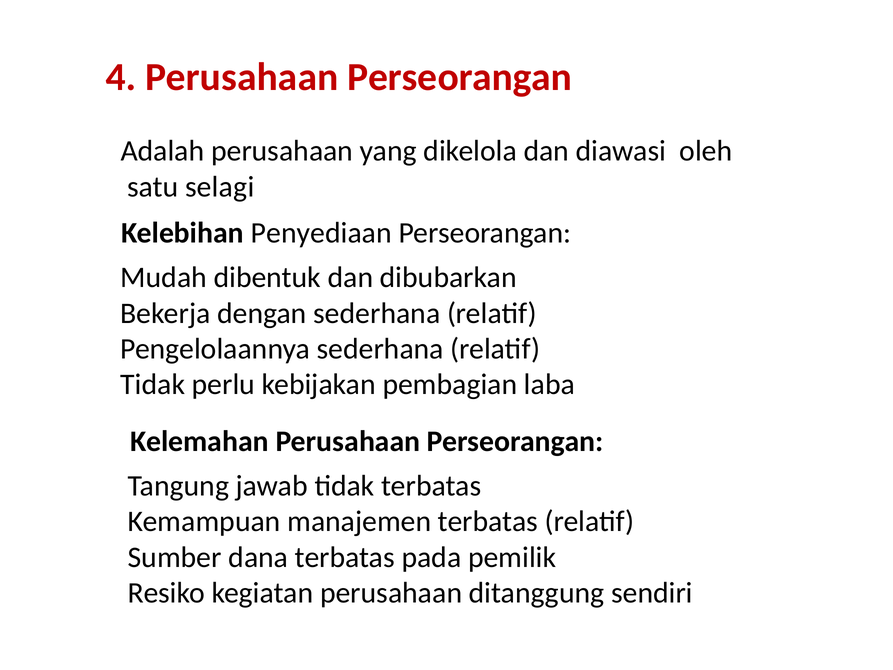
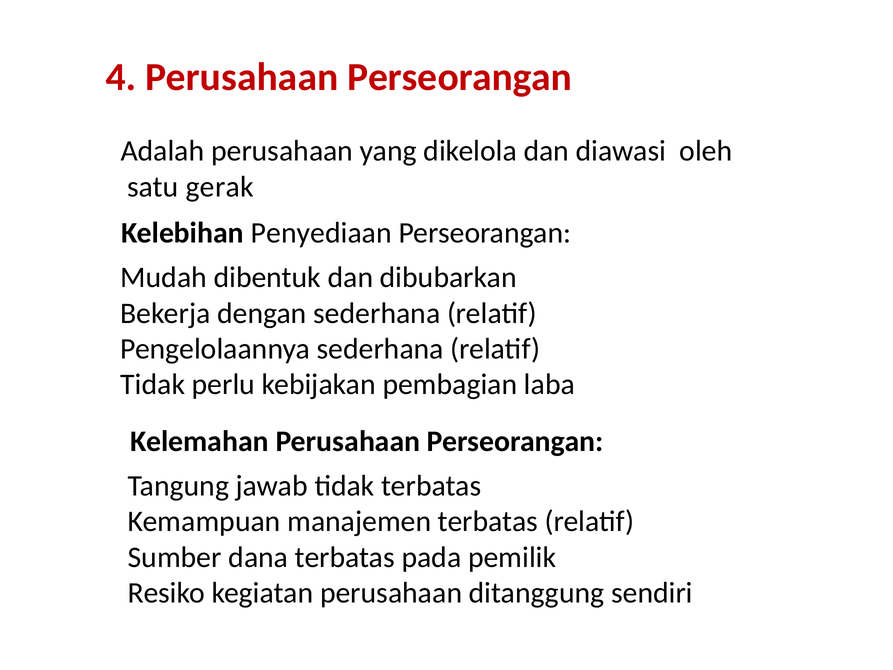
selagi: selagi -> gerak
